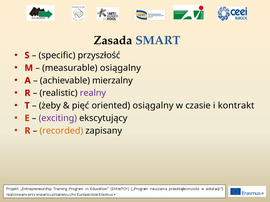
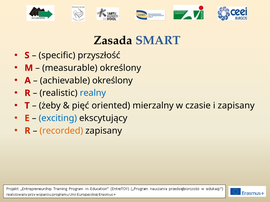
measurable osiągalny: osiągalny -> określony
achievable mierzalny: mierzalny -> określony
realny colour: purple -> blue
oriented osiągalny: osiągalny -> mierzalny
i kontrakt: kontrakt -> zapisany
exciting colour: purple -> blue
